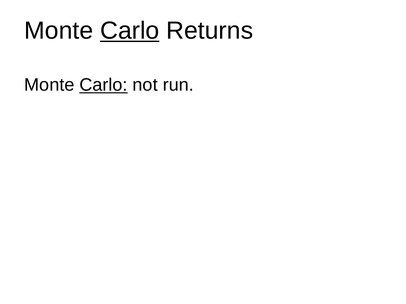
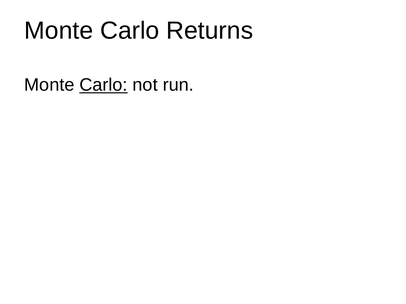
Carlo at (130, 31) underline: present -> none
